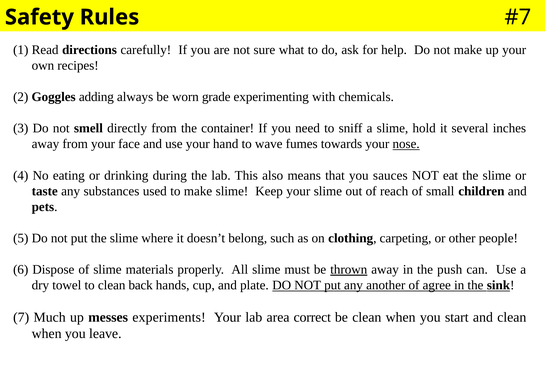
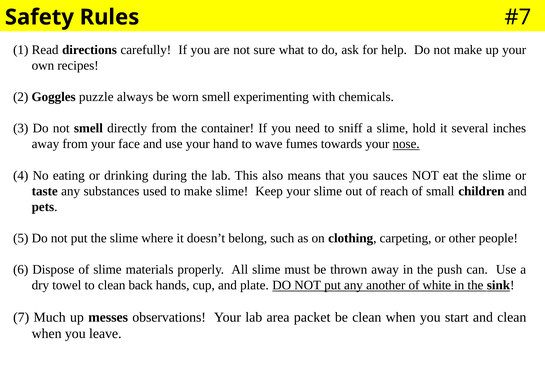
adding: adding -> puzzle
worn grade: grade -> smell
thrown underline: present -> none
agree: agree -> white
experiments: experiments -> observations
correct: correct -> packet
